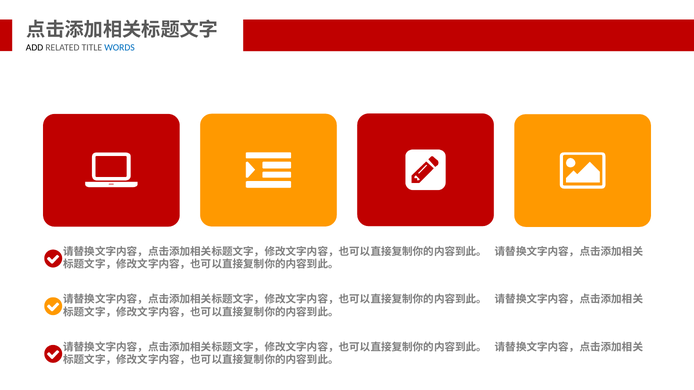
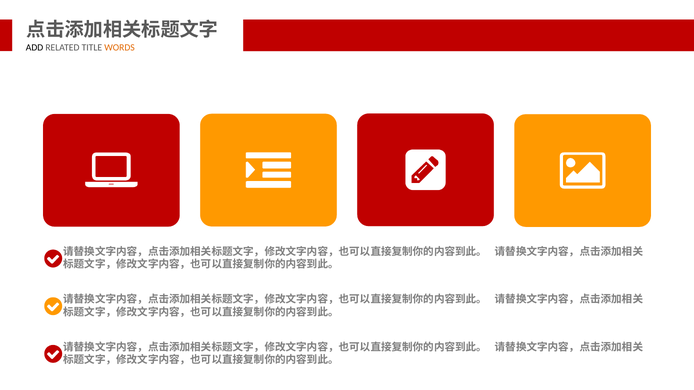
WORDS colour: blue -> orange
